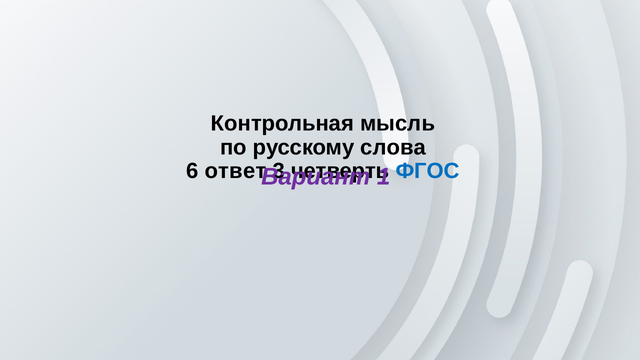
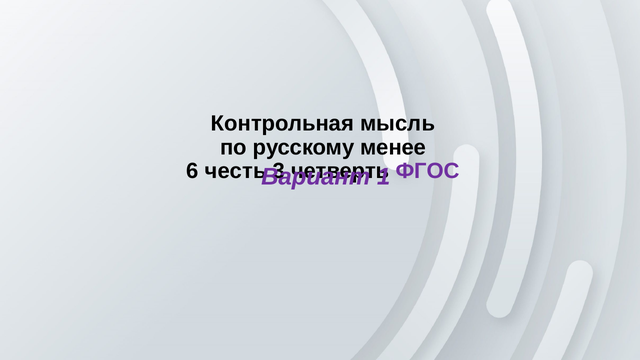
слова: слова -> менее
ответ: ответ -> честь
ФГОС colour: blue -> purple
